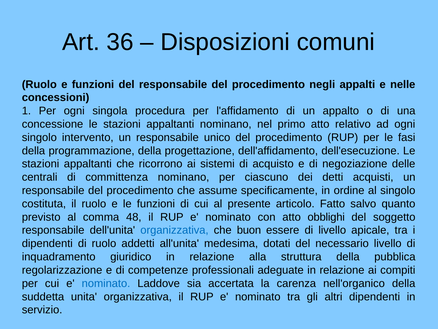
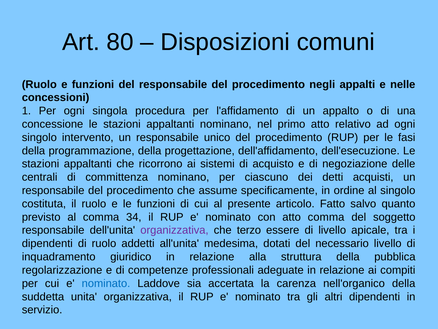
36: 36 -> 80
48: 48 -> 34
atto obblighi: obblighi -> comma
organizzativa at (174, 230) colour: blue -> purple
buon: buon -> terzo
